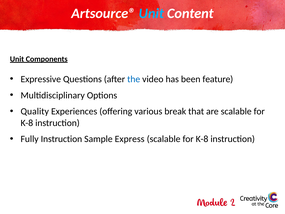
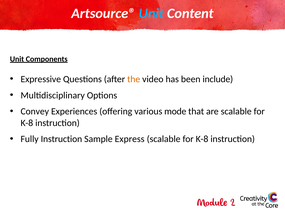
the colour: blue -> orange
feature: feature -> include
Quality: Quality -> Convey
break: break -> mode
